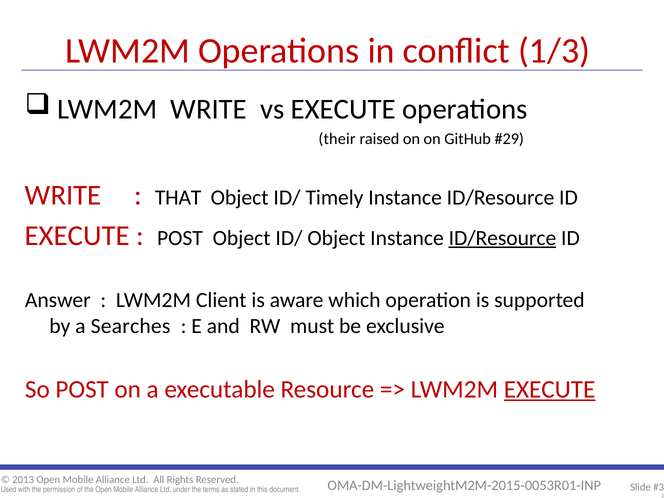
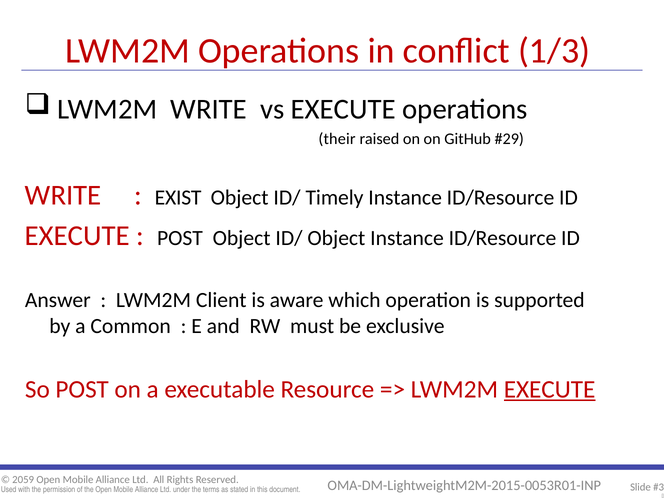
THAT: THAT -> EXIST
ID/Resource at (502, 238) underline: present -> none
Searches: Searches -> Common
2013: 2013 -> 2059
